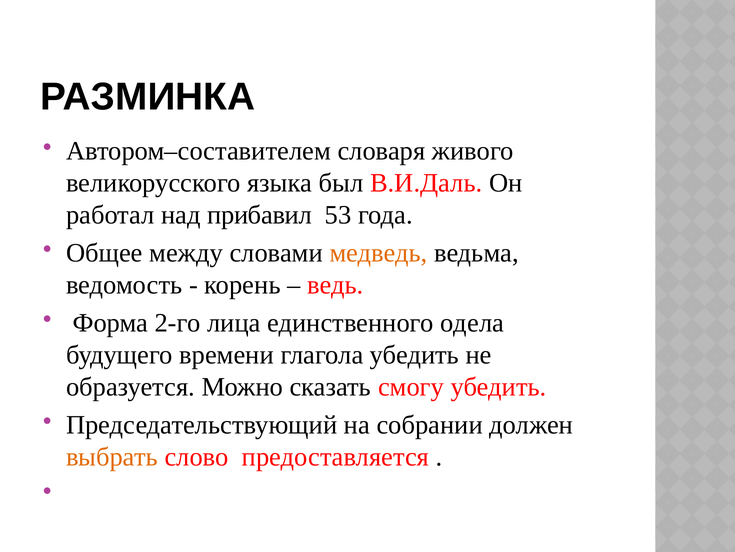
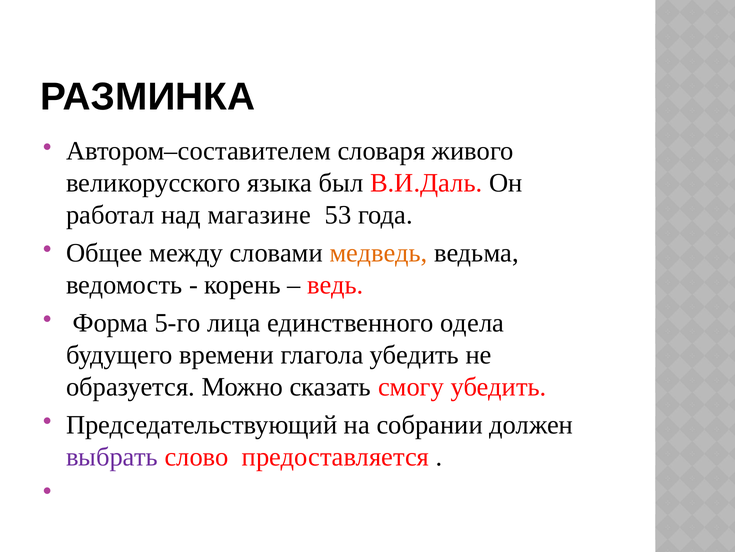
прибавил: прибавил -> магазине
2-го: 2-го -> 5-го
выбрать colour: orange -> purple
